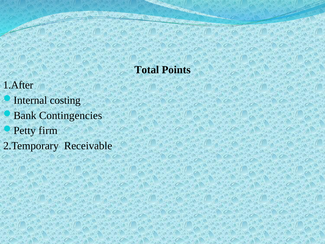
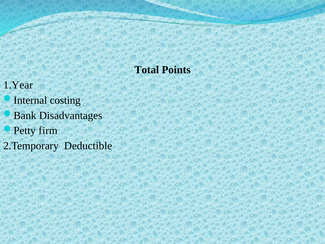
1.After: 1.After -> 1.Year
Contingencies: Contingencies -> Disadvantages
Receivable: Receivable -> Deductible
